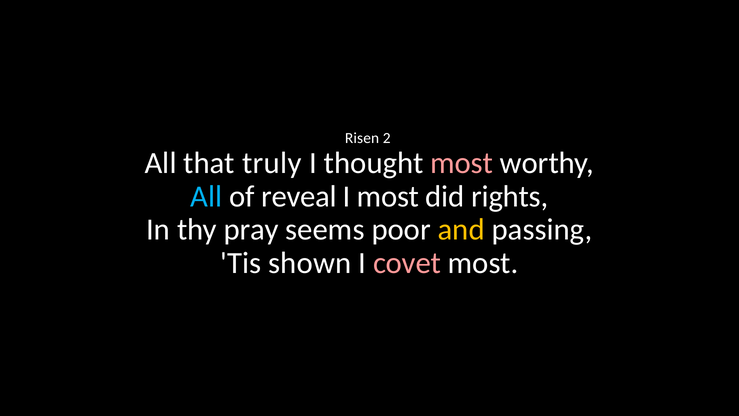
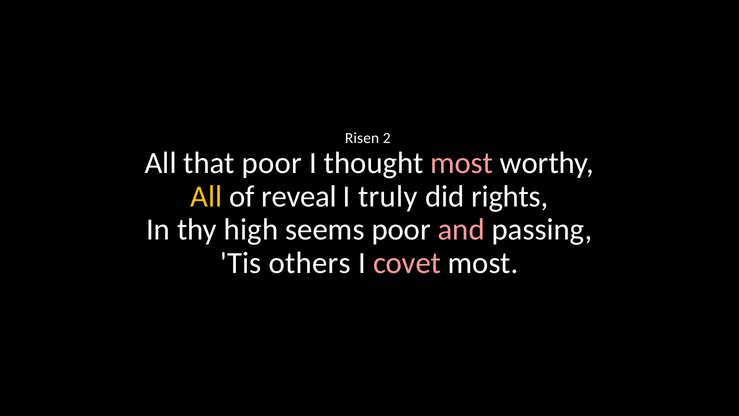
that truly: truly -> poor
All at (206, 196) colour: light blue -> yellow
I most: most -> truly
pray: pray -> high
and colour: yellow -> pink
shown: shown -> others
